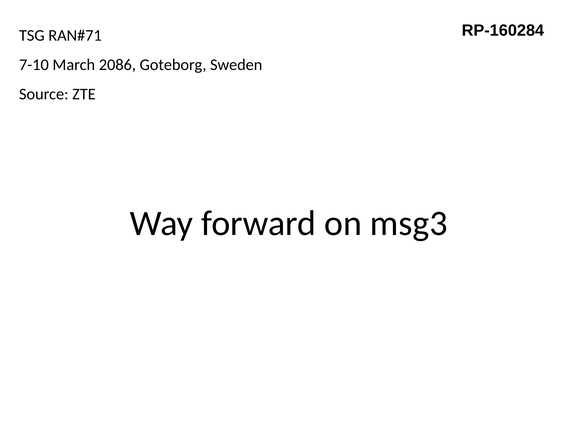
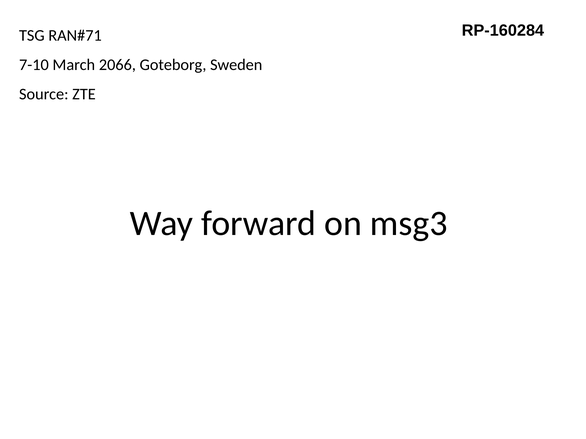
2086: 2086 -> 2066
